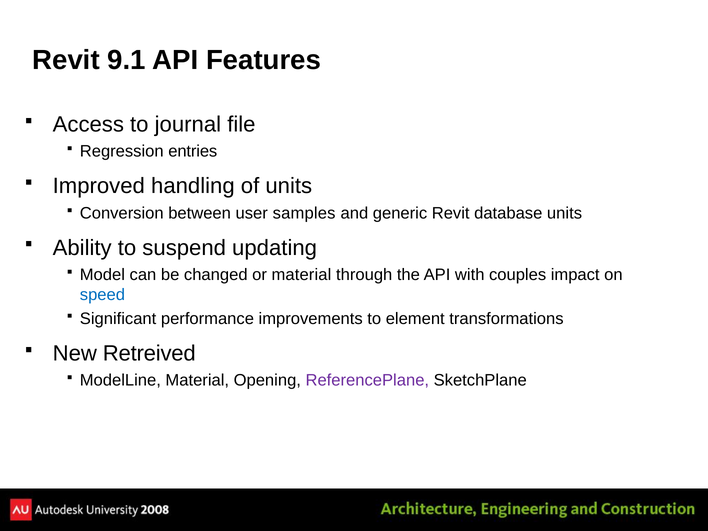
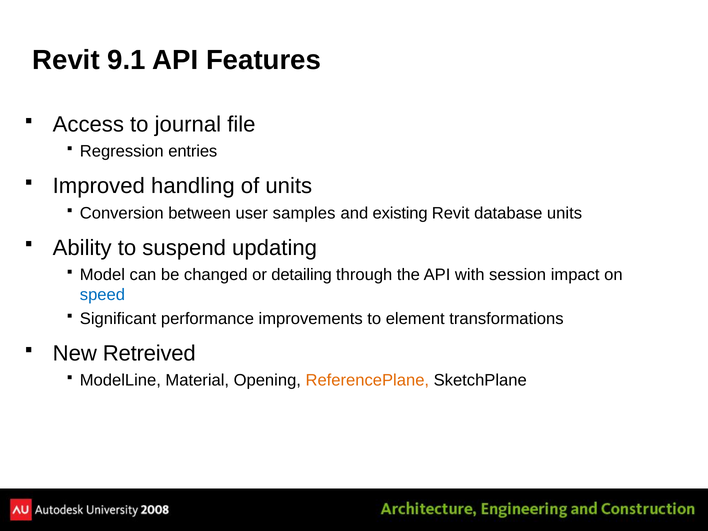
generic: generic -> existing
or material: material -> detailing
couples: couples -> session
ReferencePlane colour: purple -> orange
